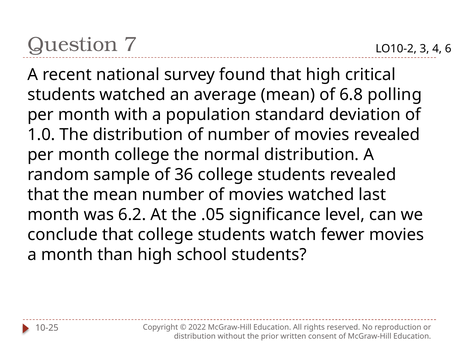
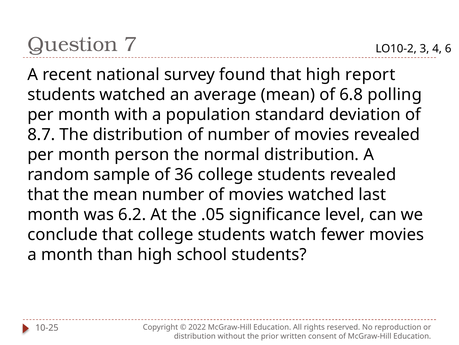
critical: critical -> report
1.0: 1.0 -> 8.7
month college: college -> person
